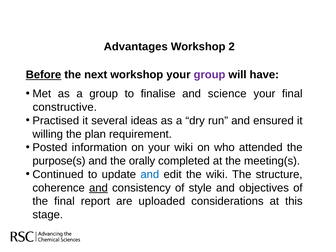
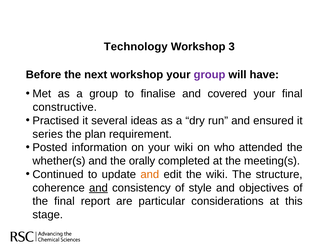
Advantages: Advantages -> Technology
2: 2 -> 3
Before underline: present -> none
science: science -> covered
willing: willing -> series
purpose(s: purpose(s -> whether(s
and at (150, 174) colour: blue -> orange
uploaded: uploaded -> particular
